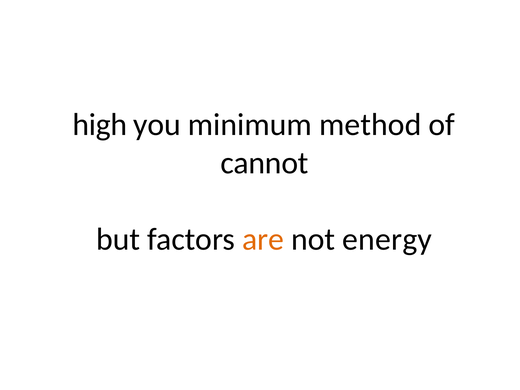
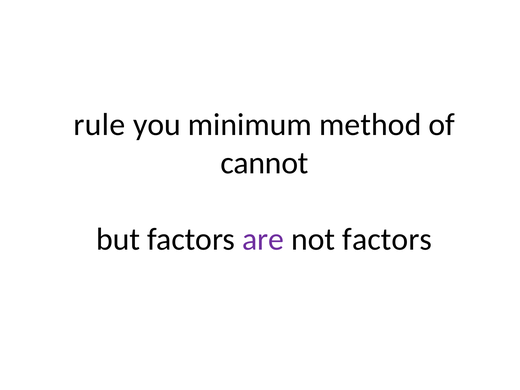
high: high -> rule
are colour: orange -> purple
not energy: energy -> factors
